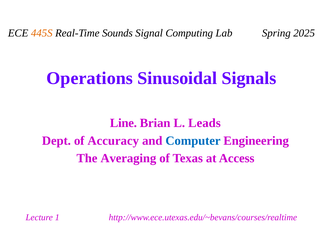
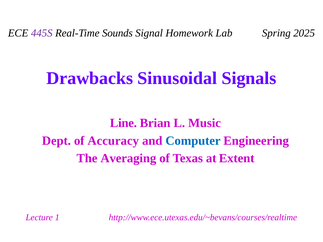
445S colour: orange -> purple
Computing: Computing -> Homework
Operations: Operations -> Drawbacks
Leads: Leads -> Music
Access: Access -> Extent
